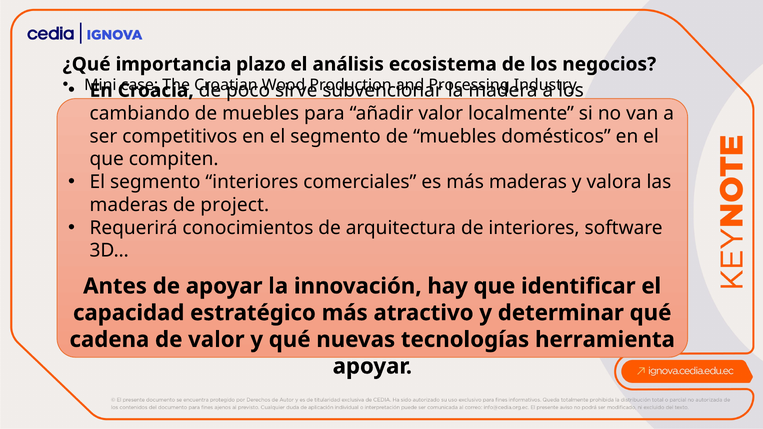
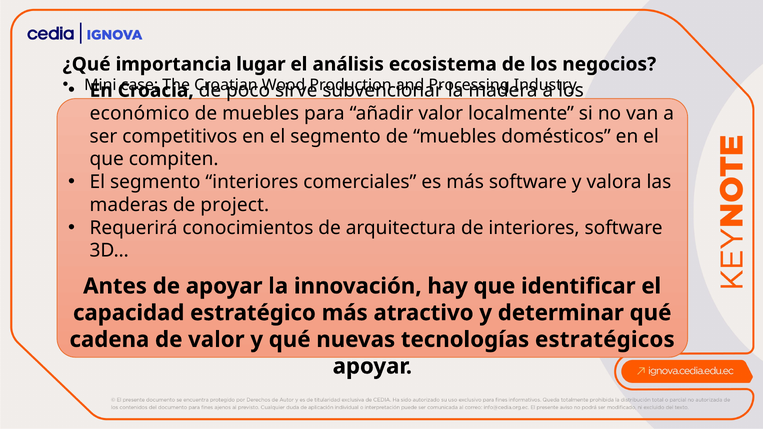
plazo: plazo -> lugar
cambiando: cambiando -> económico
más maderas: maderas -> software
herramienta: herramienta -> estratégicos
